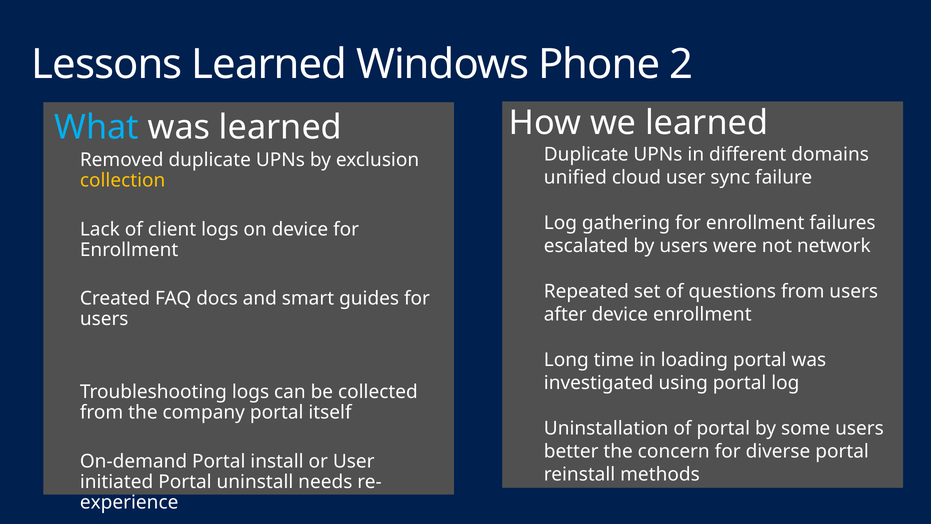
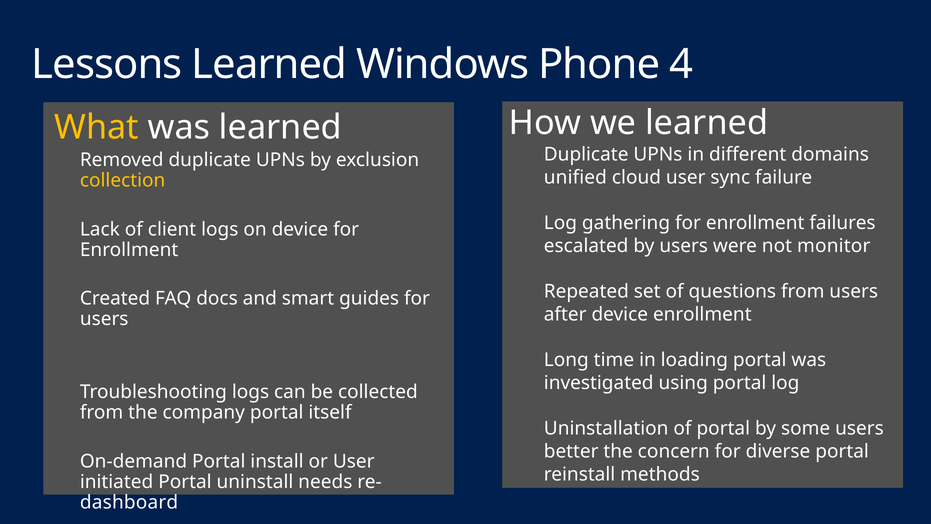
2: 2 -> 4
What colour: light blue -> yellow
network: network -> monitor
experience: experience -> dashboard
